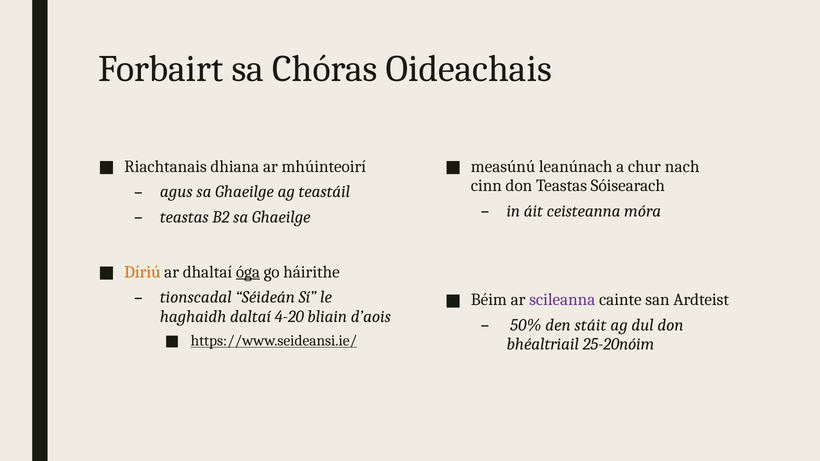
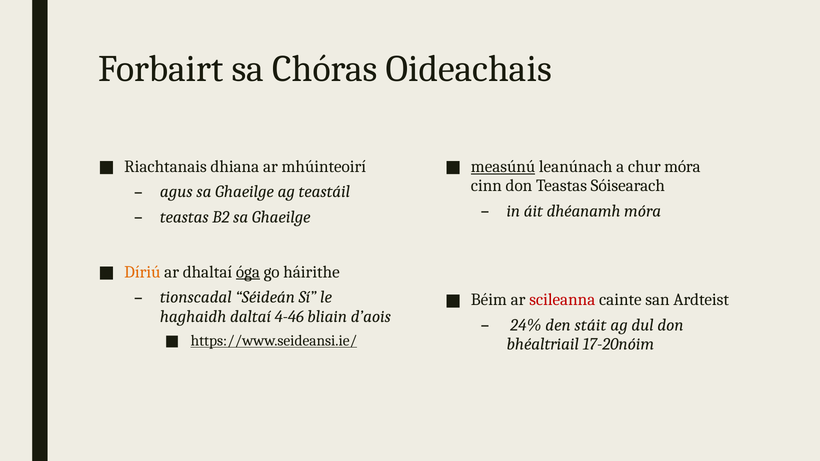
measúnú underline: none -> present
chur nach: nach -> móra
ceisteanna: ceisteanna -> dhéanamh
scileanna colour: purple -> red
4-20: 4-20 -> 4-46
50%: 50% -> 24%
25-20nóim: 25-20nóim -> 17-20nóim
